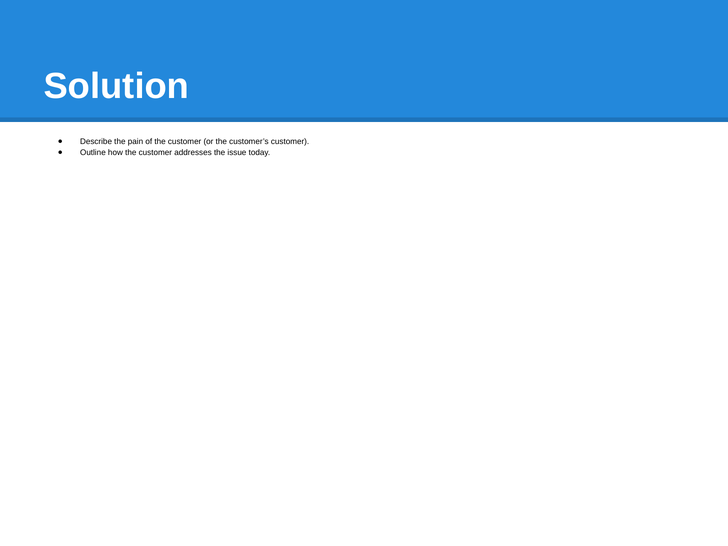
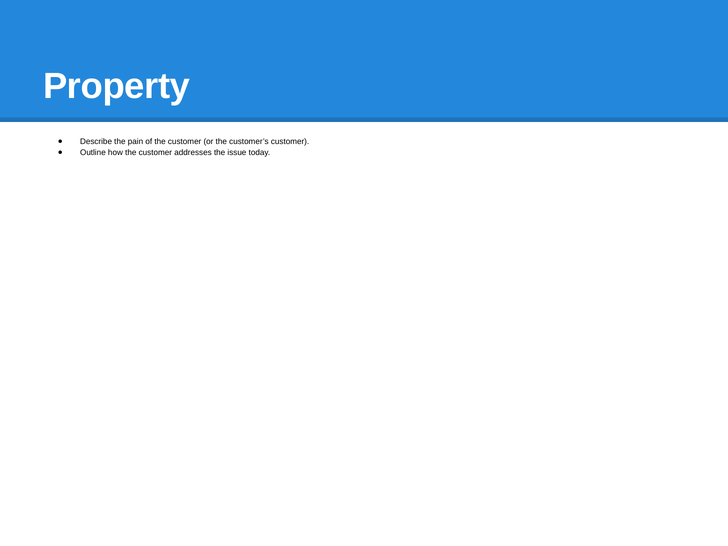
Solution: Solution -> Property
